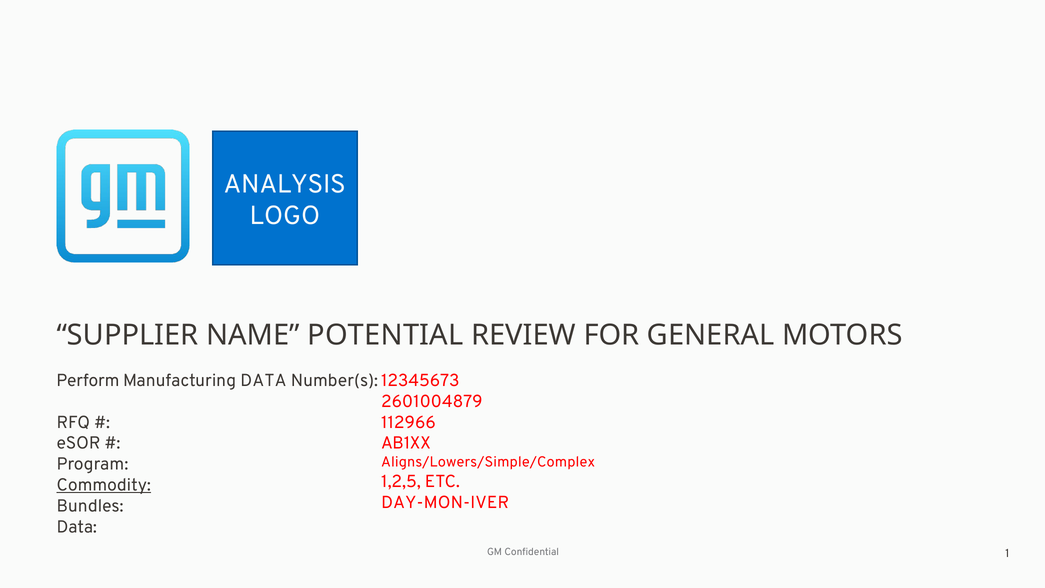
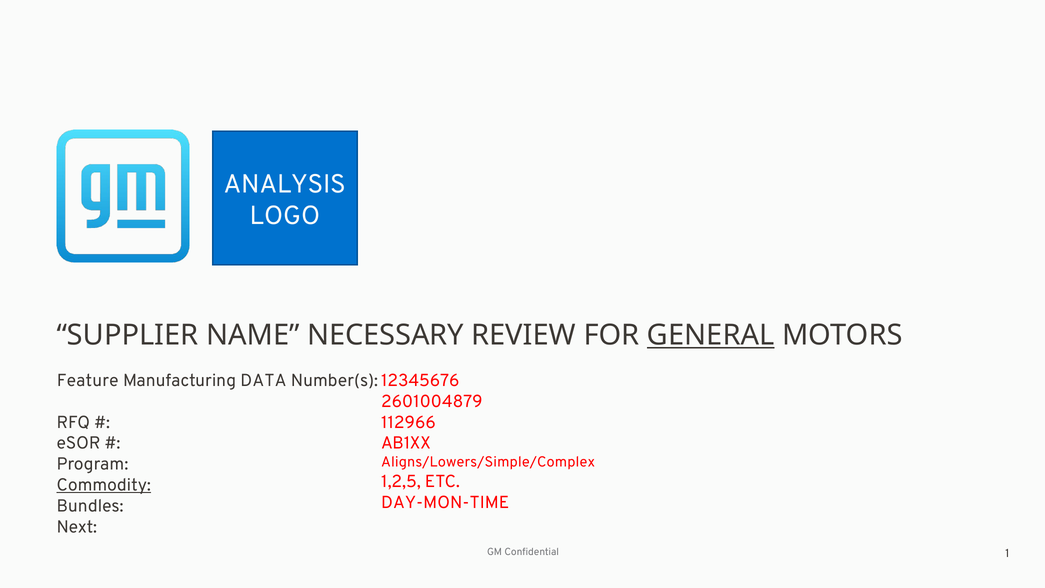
POTENTIAL: POTENTIAL -> NECESSARY
GENERAL underline: none -> present
Perform: Perform -> Feature
12345673: 12345673 -> 12345676
DAY-MON-IVER: DAY-MON-IVER -> DAY-MON-TIME
Data at (77, 527): Data -> Next
